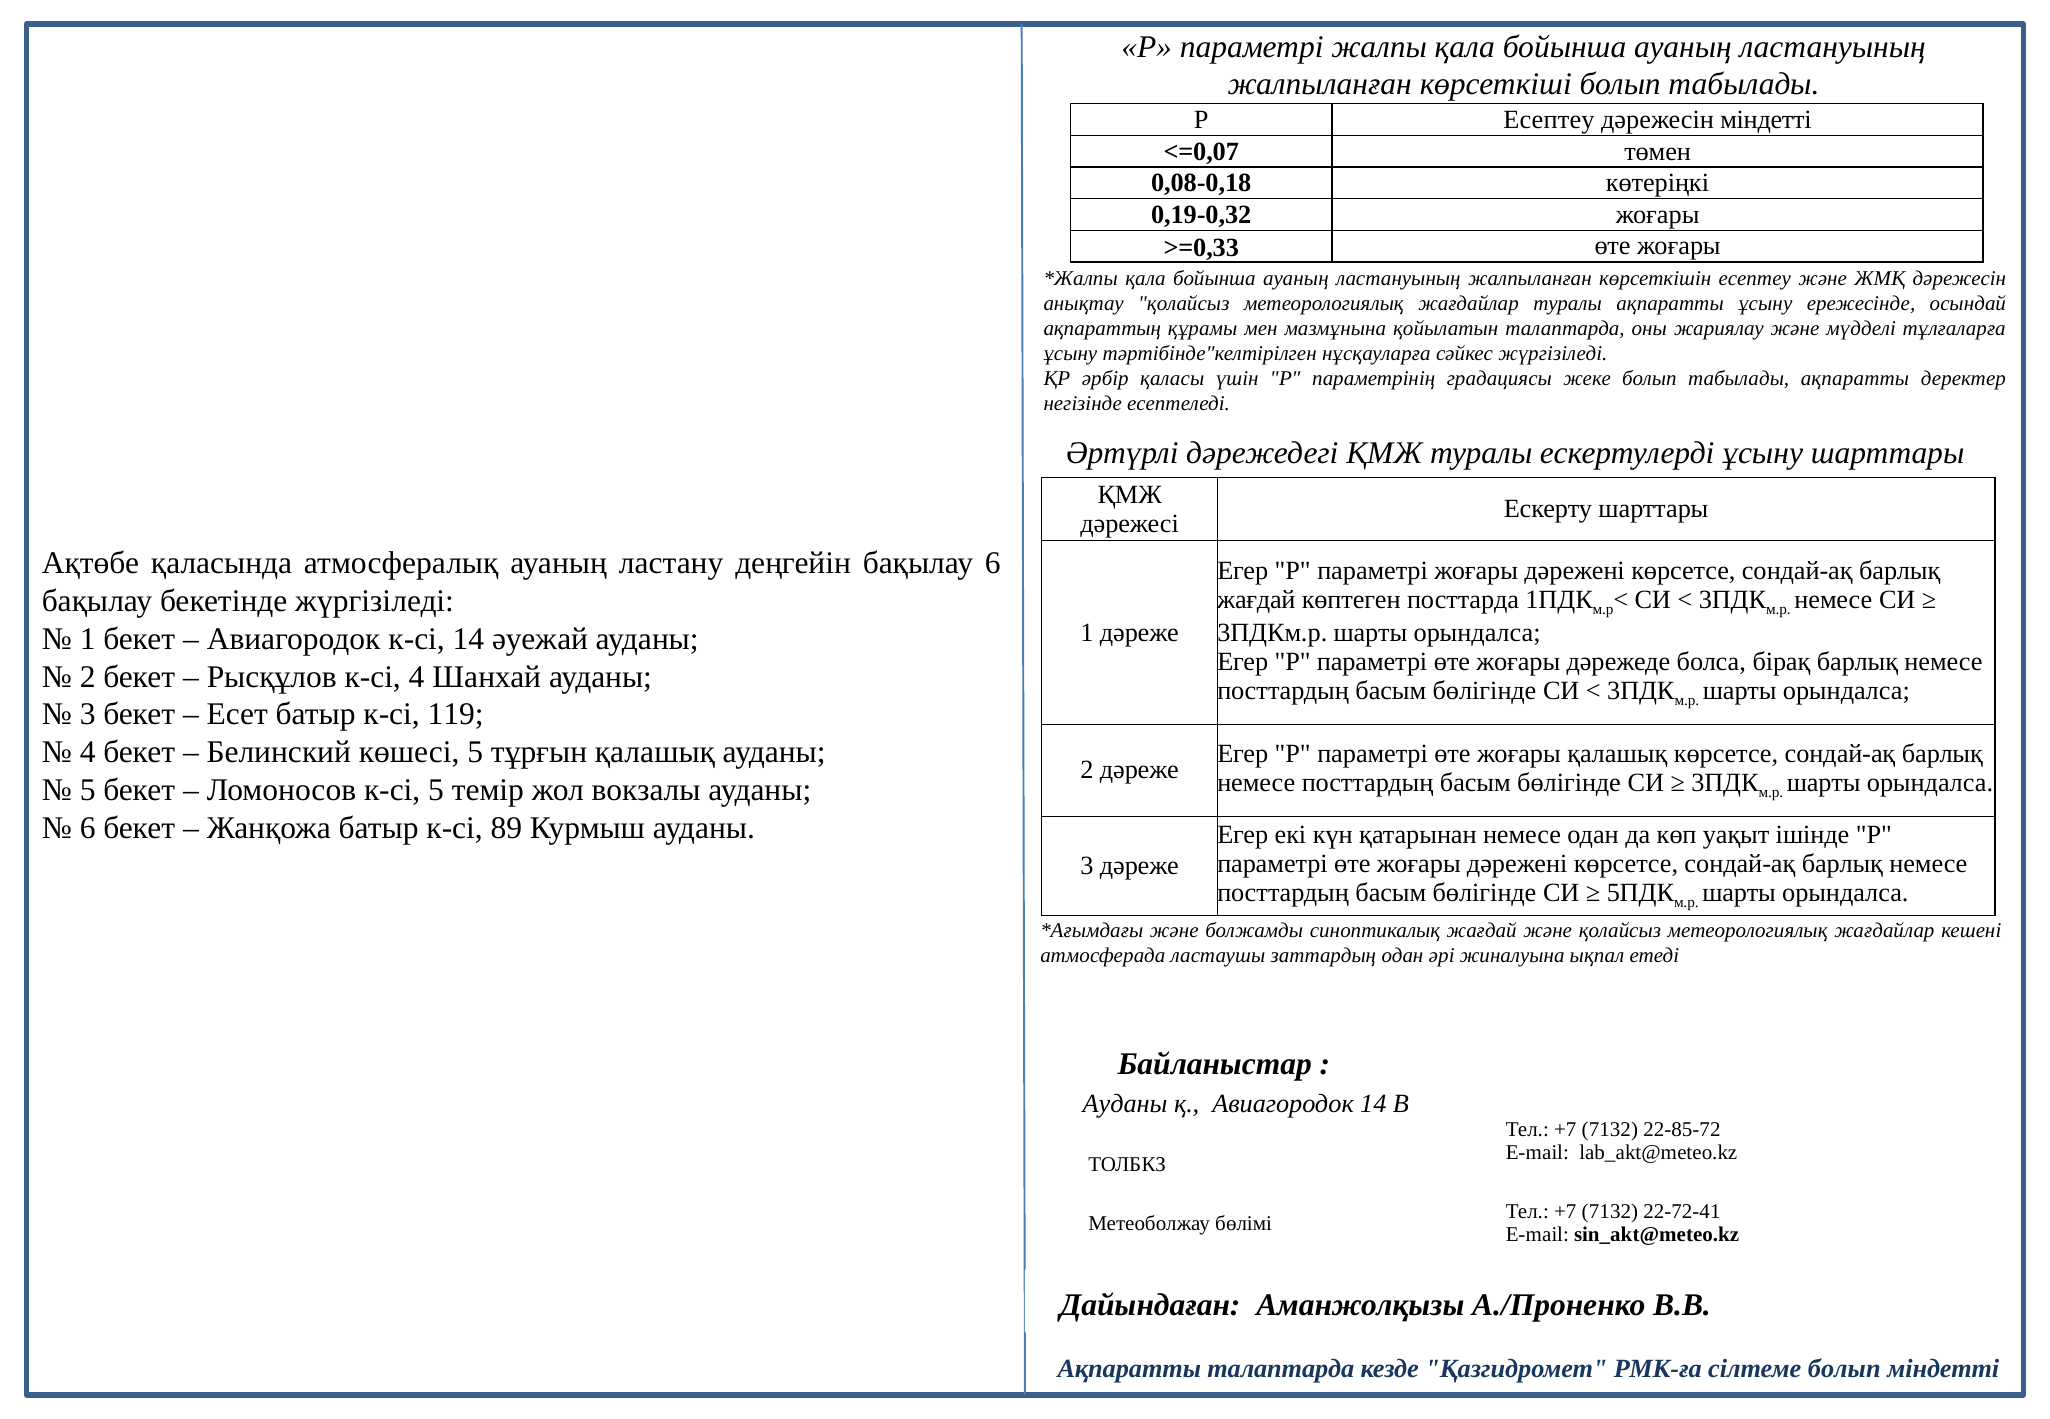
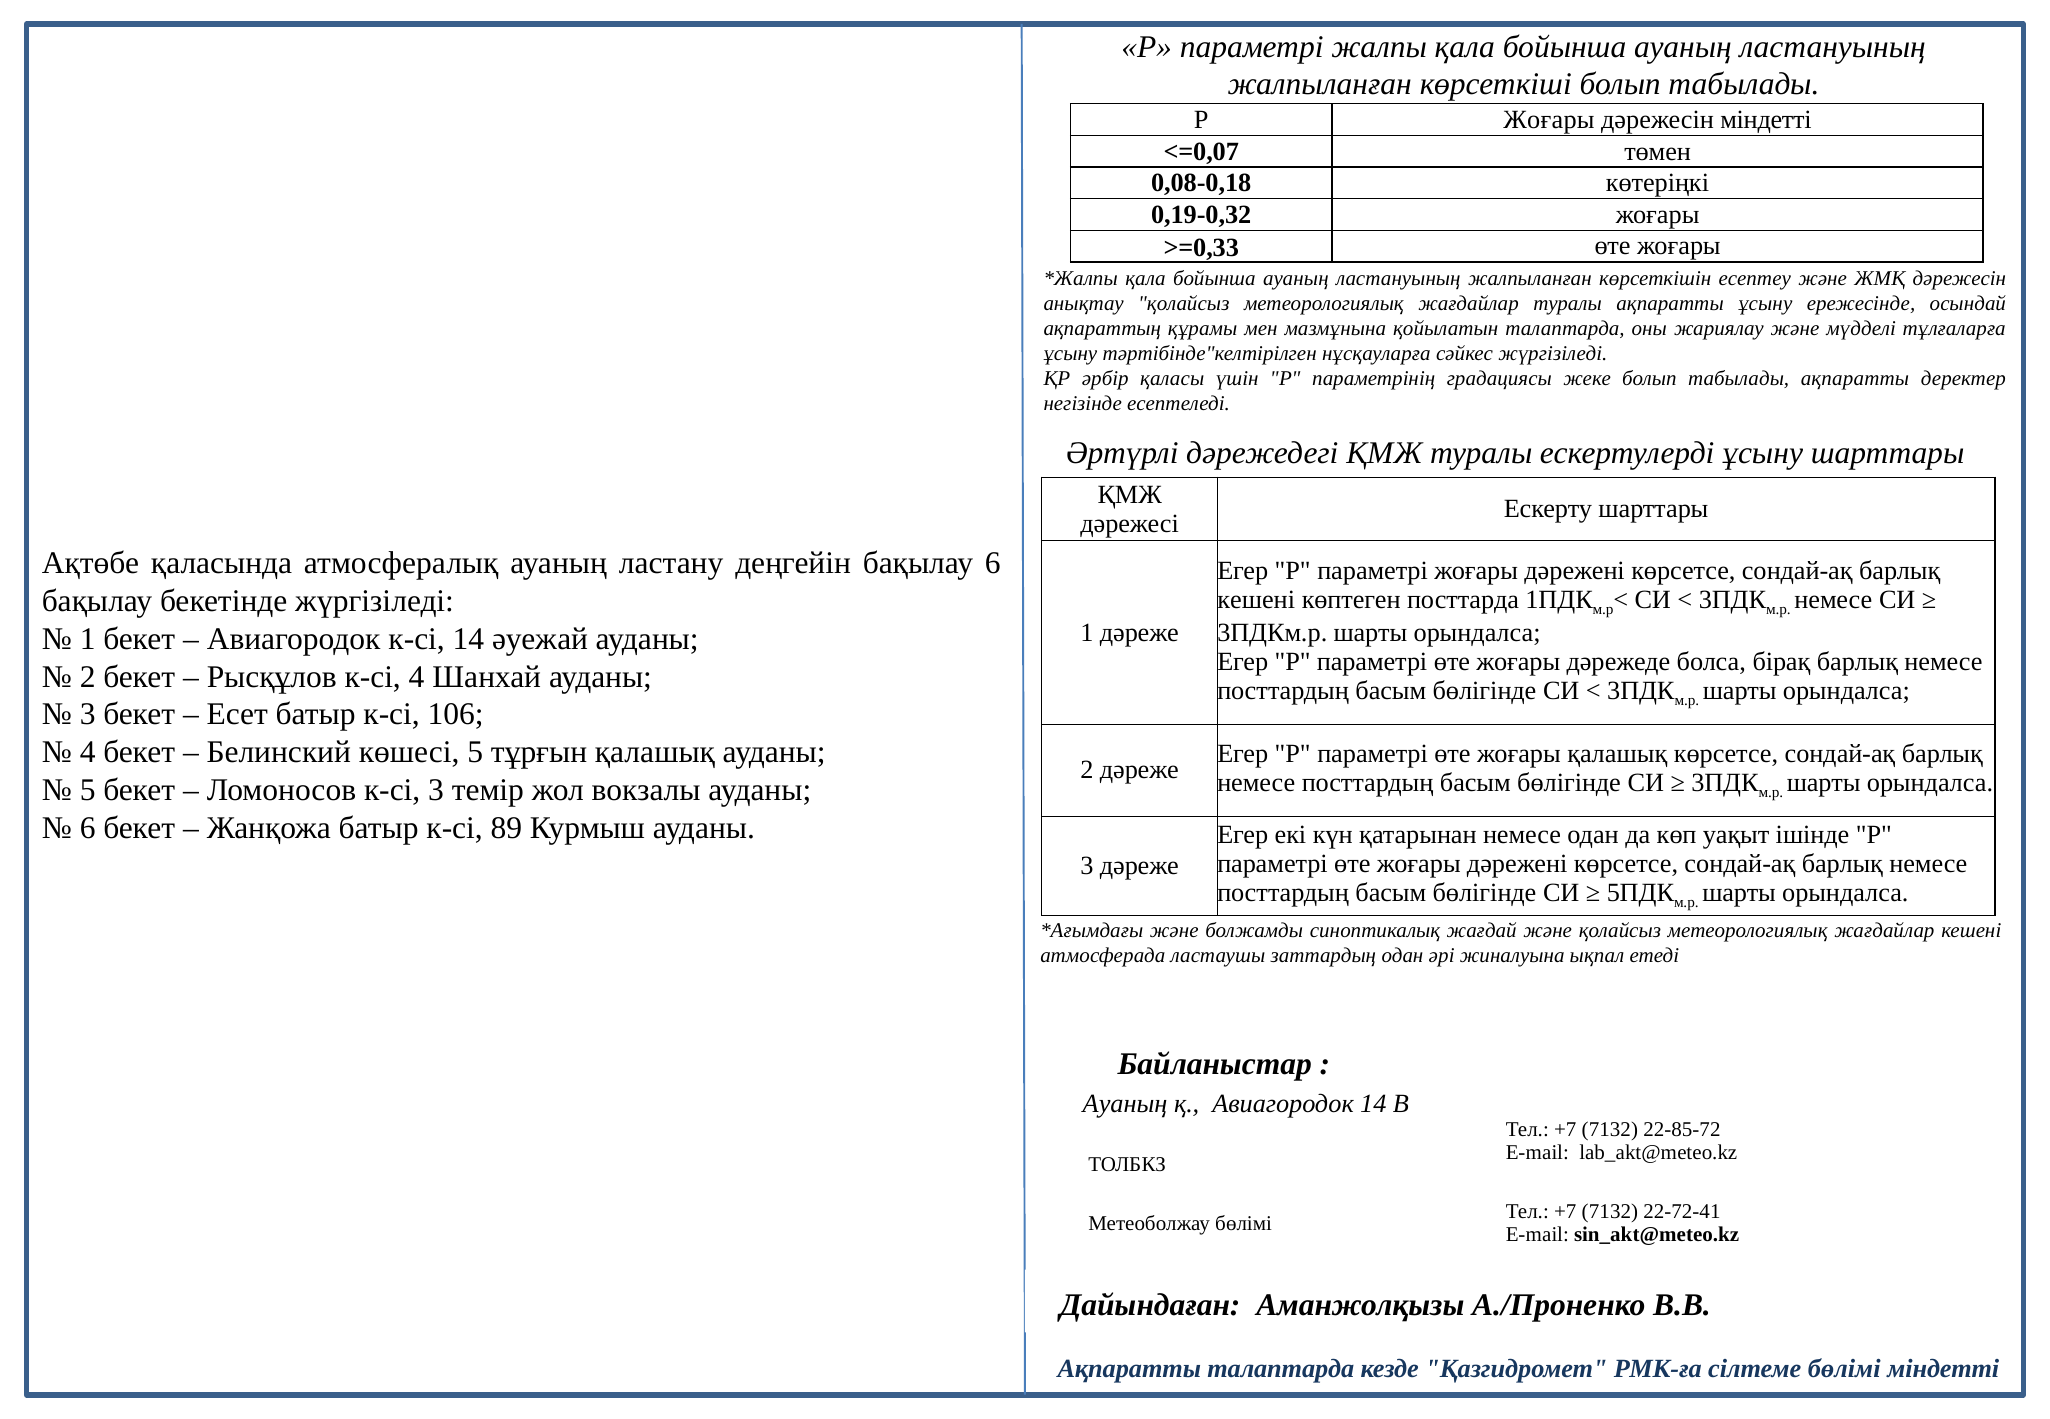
Р Есептеу: Есептеу -> Жоғары
жағдай at (1256, 599): жағдай -> кешені
119: 119 -> 106
к-сі 5: 5 -> 3
Ауданы at (1125, 1104): Ауданы -> Ауаның
сілтеме болып: болып -> бөлімі
